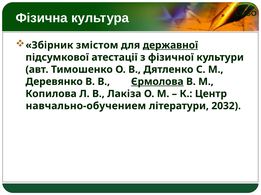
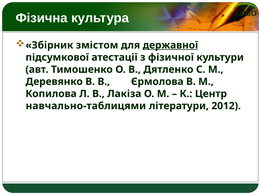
Єрмолова underline: present -> none
навчально-обучением: навчально-обучением -> навчально-таблицями
2032: 2032 -> 2012
